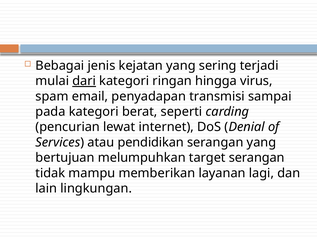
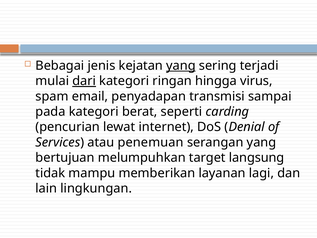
yang at (181, 66) underline: none -> present
pendidikan: pendidikan -> penemuan
target serangan: serangan -> langsung
